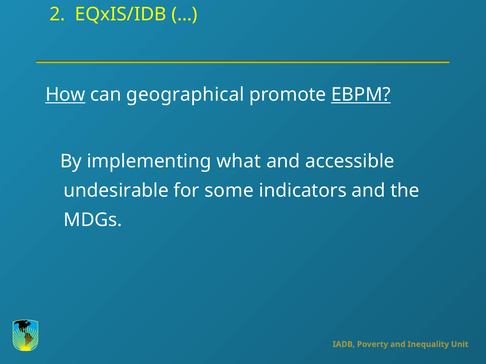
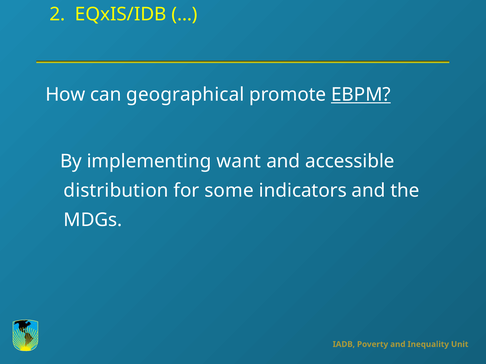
How underline: present -> none
what: what -> want
undesirable: undesirable -> distribution
